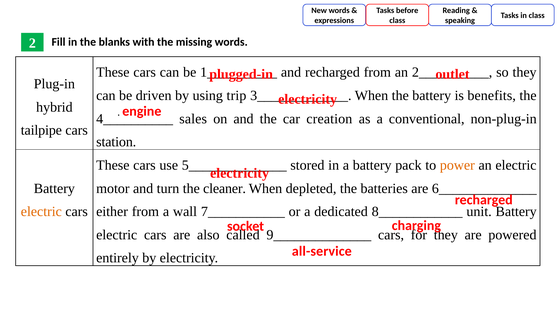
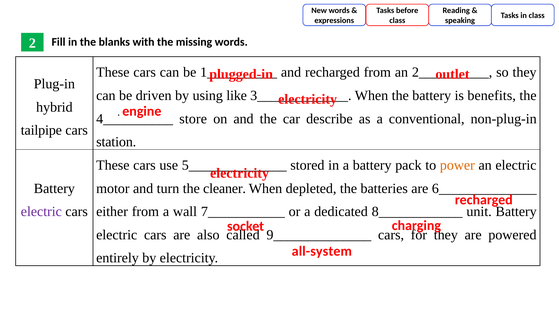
trip: trip -> like
sales: sales -> store
creation: creation -> describe
electric at (41, 211) colour: orange -> purple
all-service: all-service -> all-system
